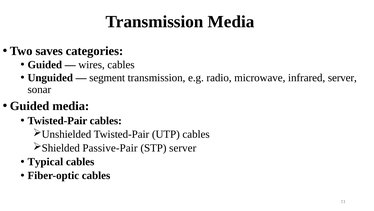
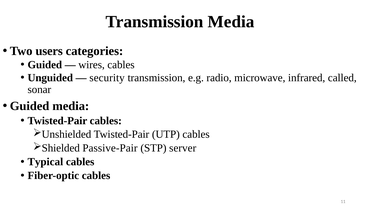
saves: saves -> users
segment: segment -> security
infrared server: server -> called
